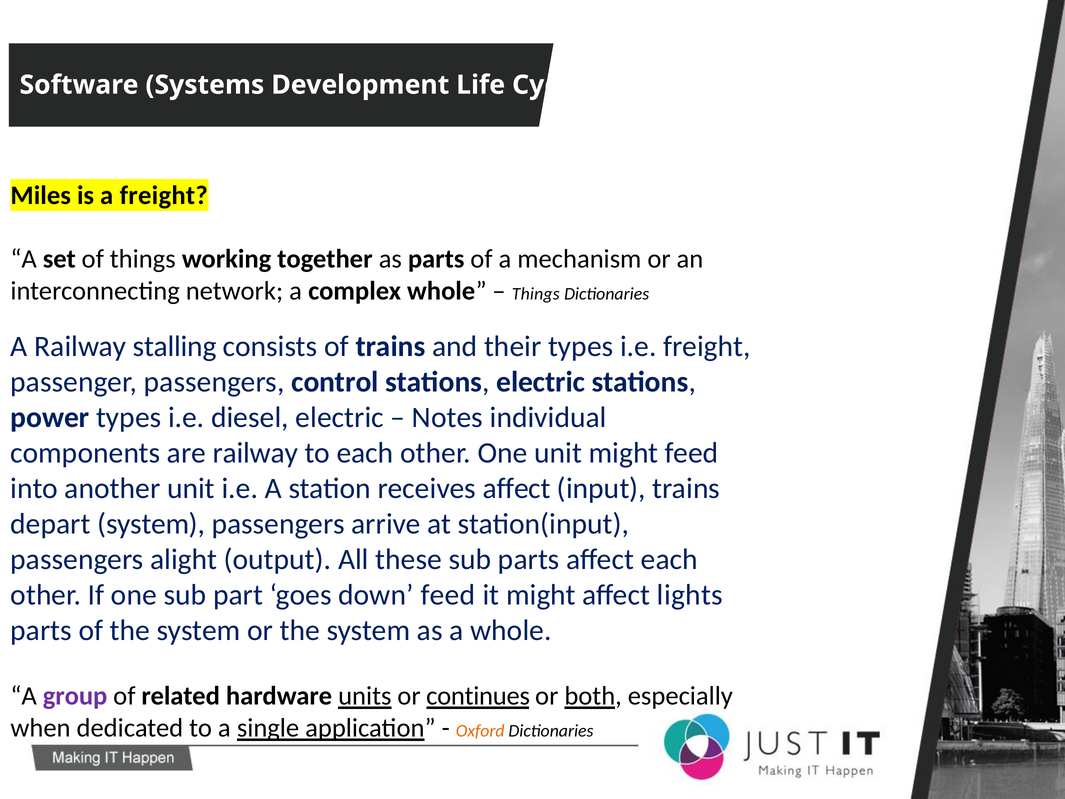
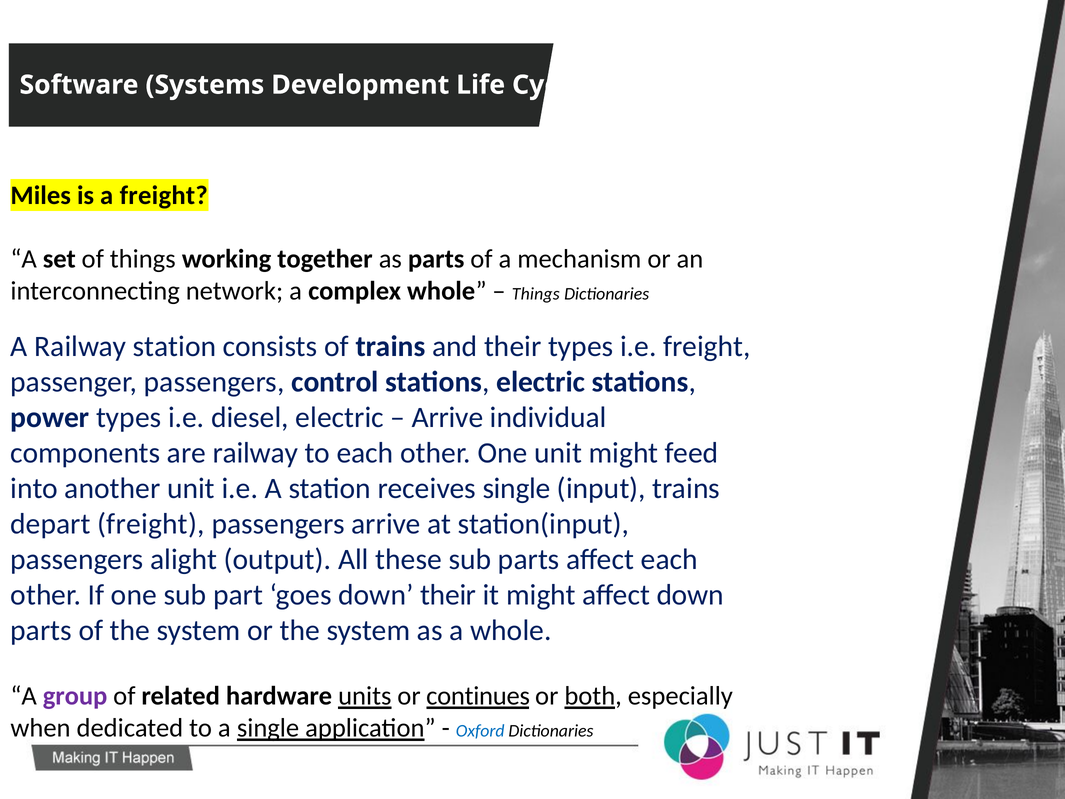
Railway stalling: stalling -> station
Notes at (447, 417): Notes -> Arrive
receives affect: affect -> single
depart system: system -> freight
down feed: feed -> their
affect lights: lights -> down
Oxford colour: orange -> blue
